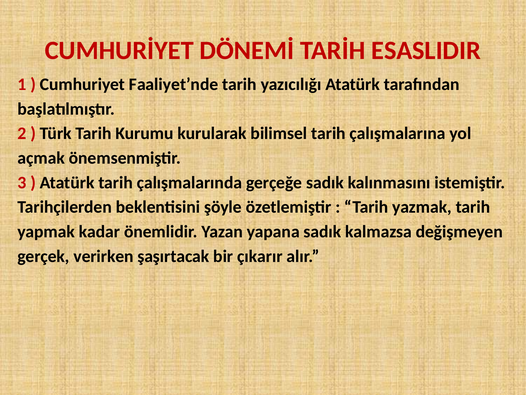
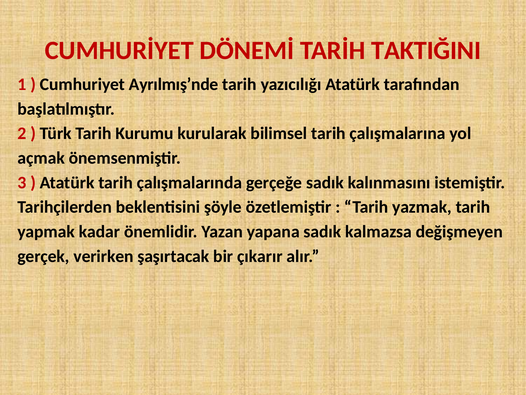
ESASLIDIR: ESASLIDIR -> TAKTIĞINI
Faaliyet’nde: Faaliyet’nde -> Ayrılmış’nde
